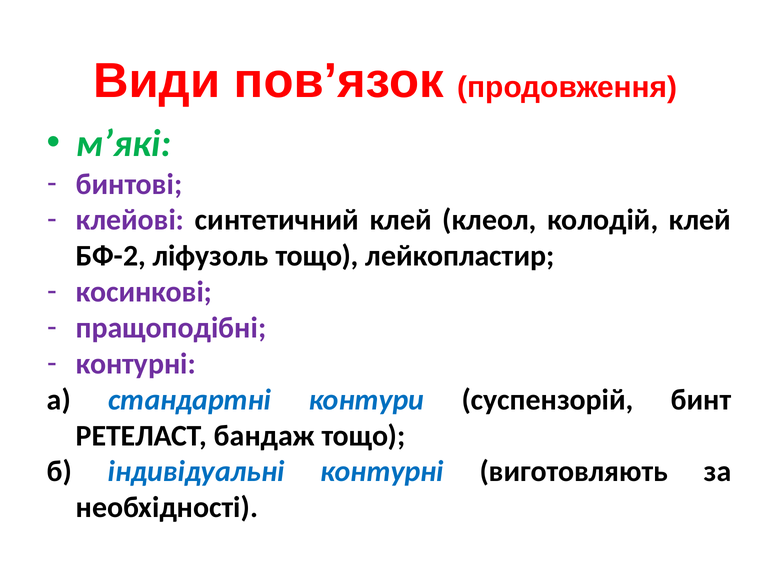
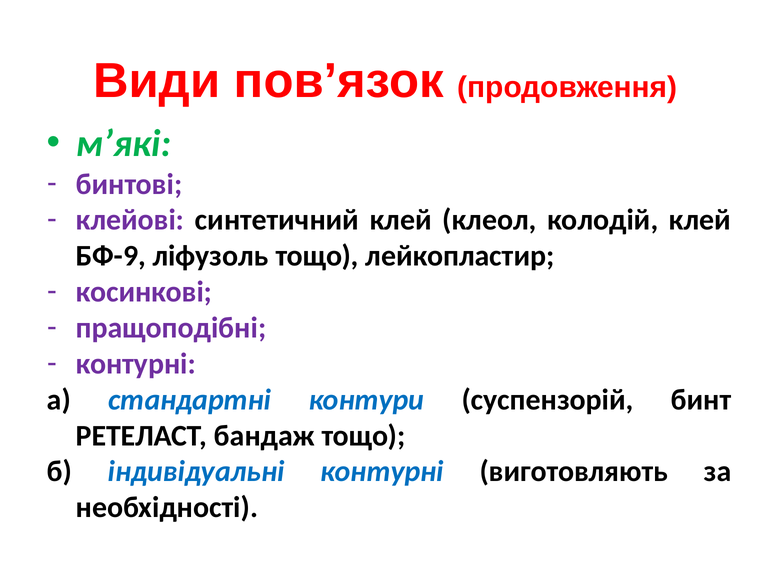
БФ-2: БФ-2 -> БФ-9
